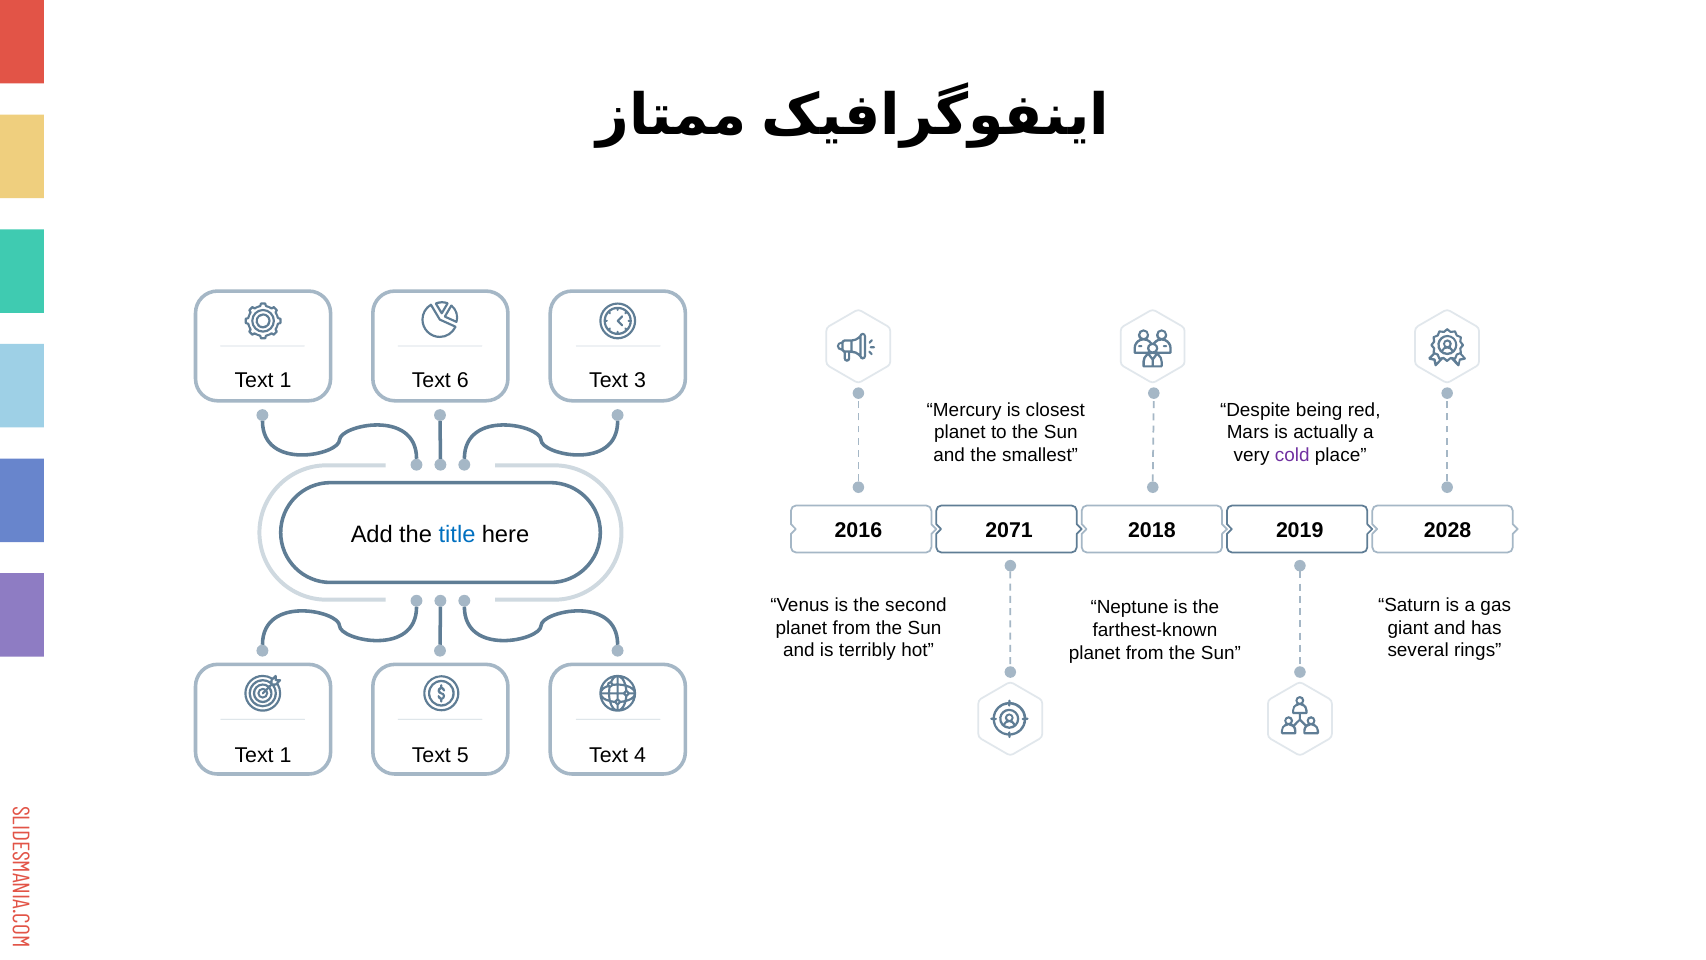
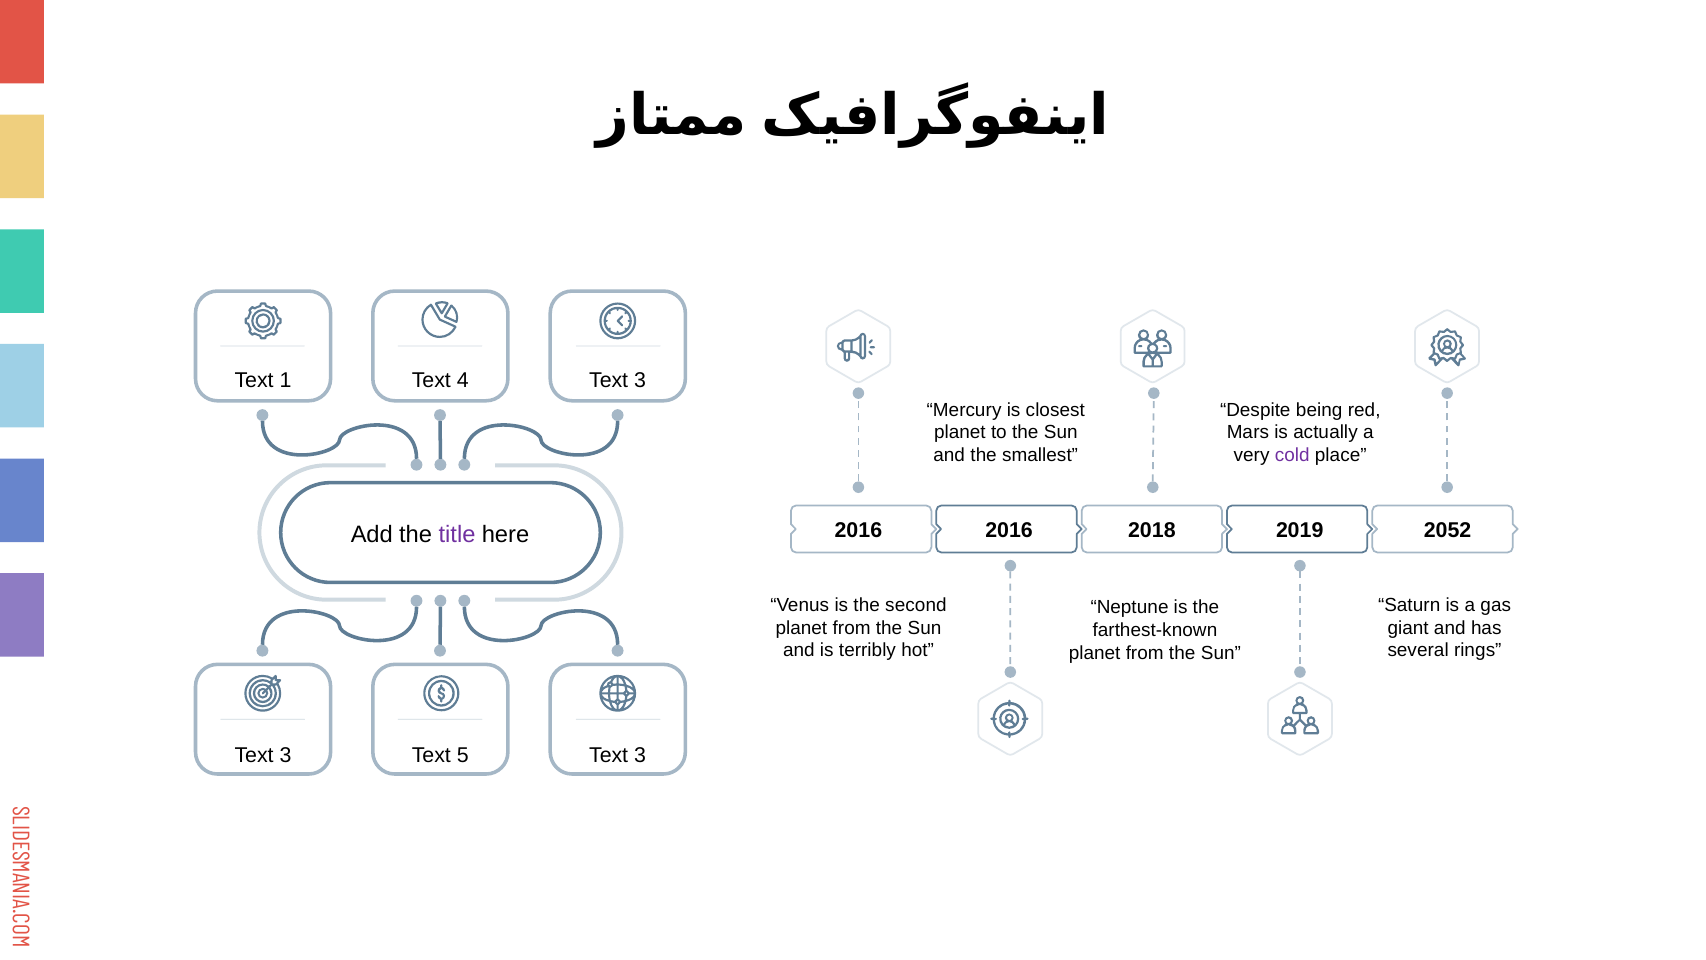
6: 6 -> 4
2016 2071: 2071 -> 2016
2028: 2028 -> 2052
title colour: blue -> purple
1 at (285, 755): 1 -> 3
5 Text 4: 4 -> 3
